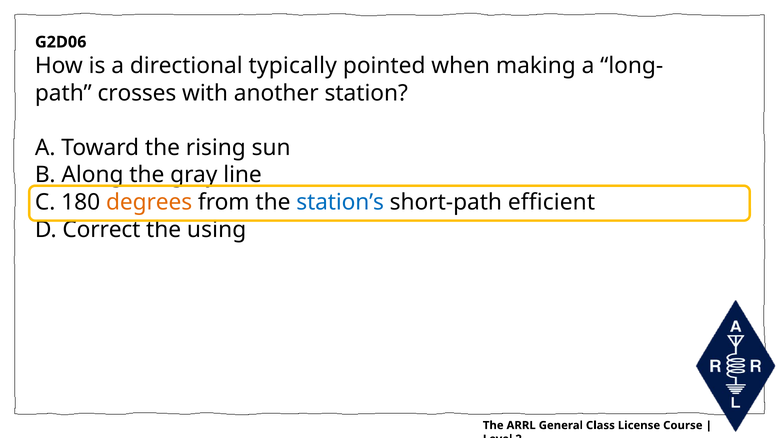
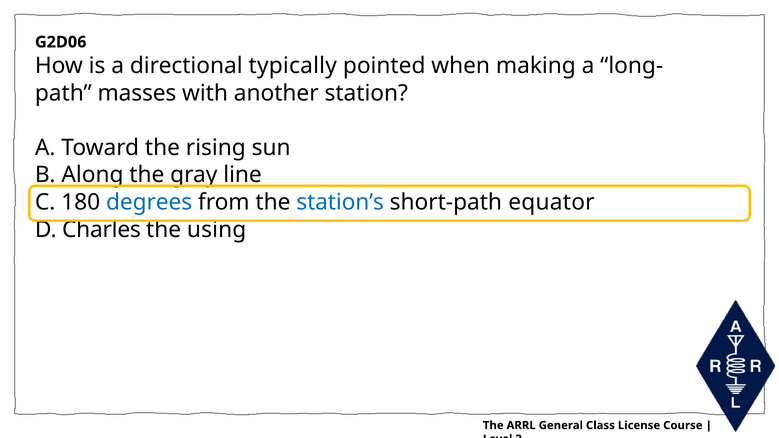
crosses: crosses -> masses
degrees colour: orange -> blue
efficient: efficient -> equator
Correct: Correct -> Charles
